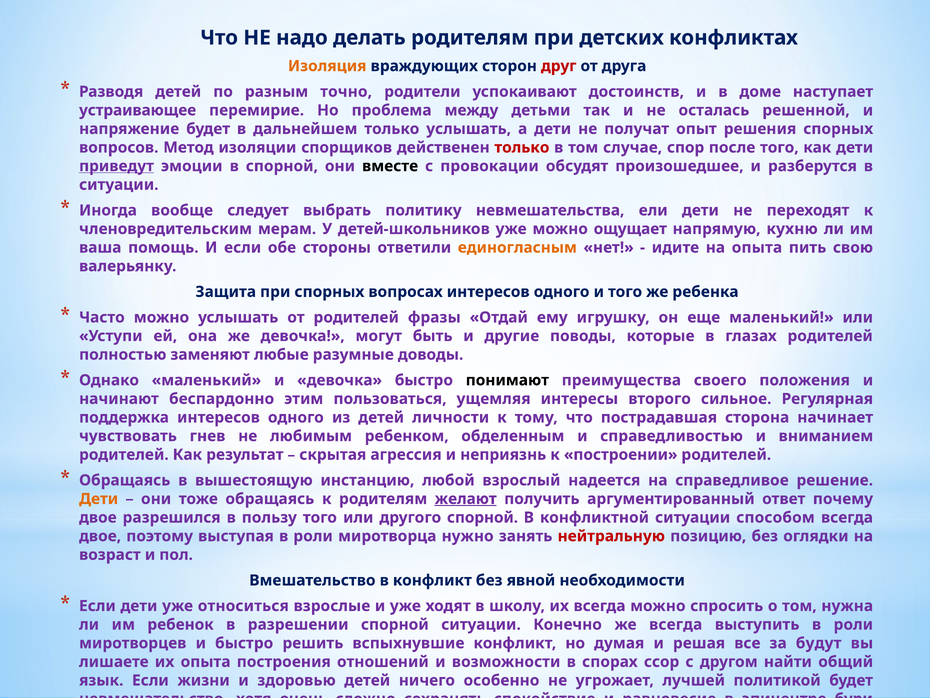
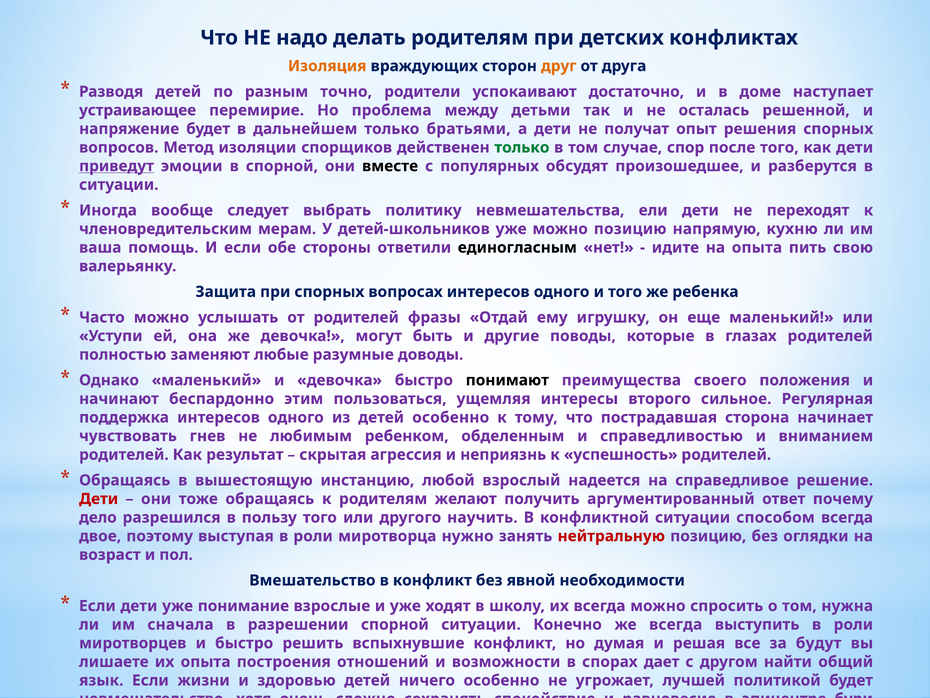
друг colour: red -> orange
достоинств: достоинств -> достаточно
только услышать: услышать -> братьями
только at (522, 147) colour: red -> green
провокации: провокации -> популярных
можно ощущает: ощущает -> позицию
единогласным colour: orange -> black
детей личности: личности -> особенно
построении: построении -> успешность
Дети at (99, 499) colour: orange -> red
желают underline: present -> none
двое at (98, 517): двое -> дело
другого спорной: спорной -> научить
относиться: относиться -> понимание
ребенок: ребенок -> сначала
ссор: ссор -> дает
